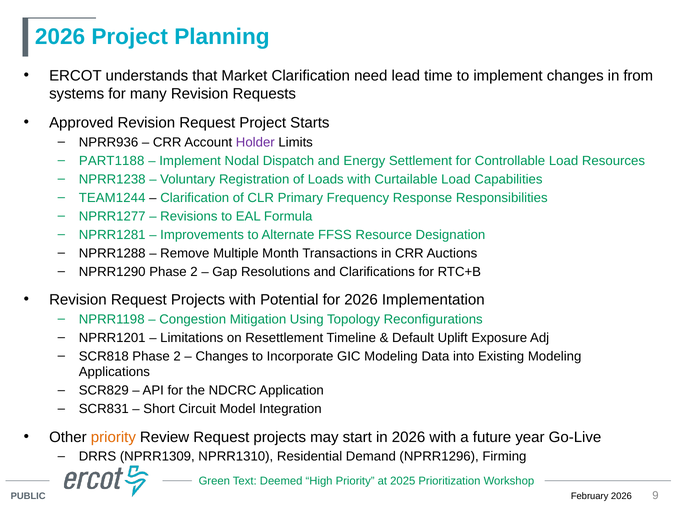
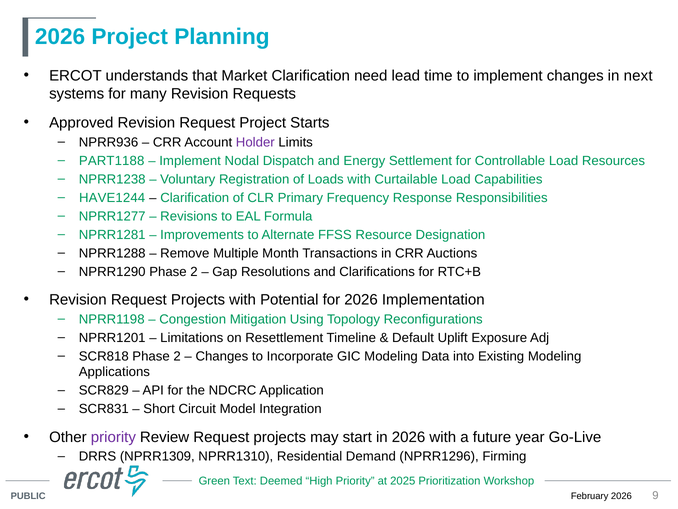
from: from -> next
TEAM1244: TEAM1244 -> HAVE1244
priority at (113, 437) colour: orange -> purple
